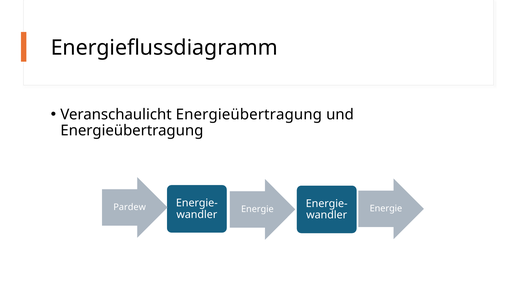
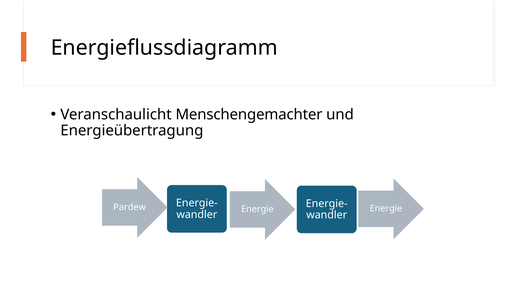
Veranschaulicht Energieübertragung: Energieübertragung -> Menschengemachter
